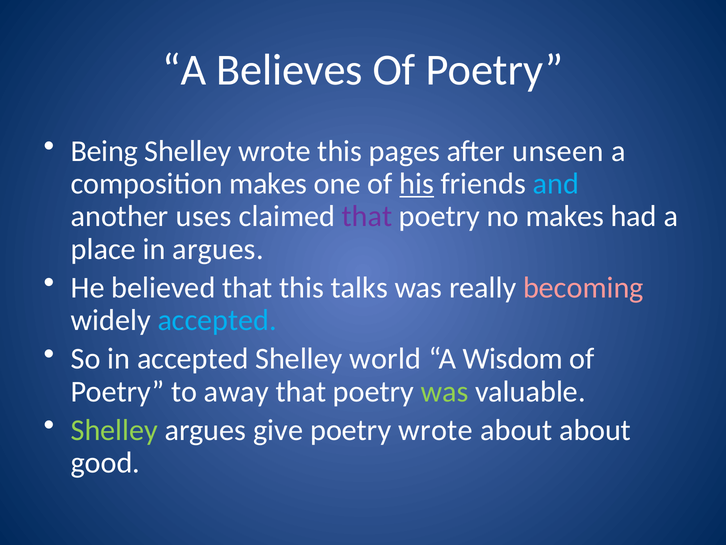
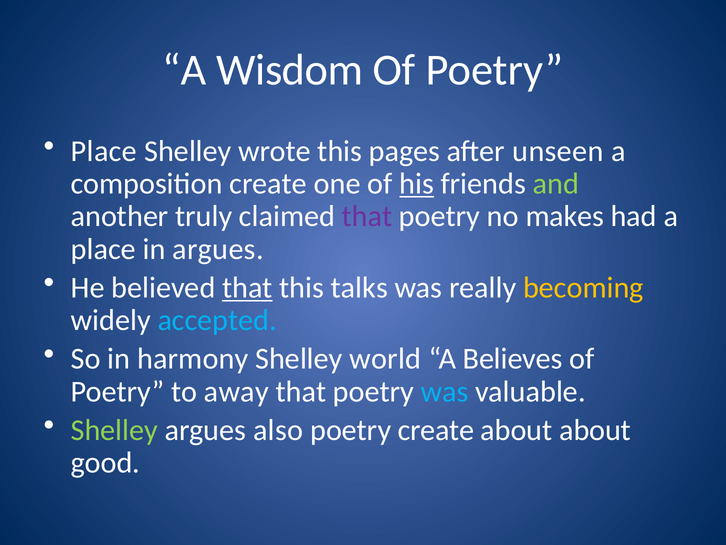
Believes: Believes -> Wisdom
Being at (104, 151): Being -> Place
composition makes: makes -> create
and colour: light blue -> light green
uses: uses -> truly
that at (247, 287) underline: none -> present
becoming colour: pink -> yellow
in accepted: accepted -> harmony
Wisdom: Wisdom -> Believes
was at (445, 391) colour: light green -> light blue
give: give -> also
poetry wrote: wrote -> create
